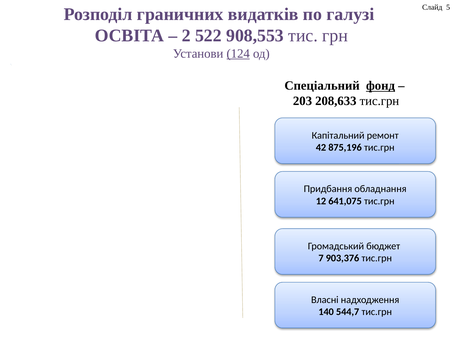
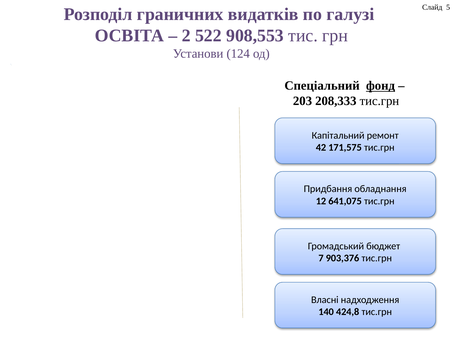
124 underline: present -> none
208,633: 208,633 -> 208,333
875,196: 875,196 -> 171,575
544,7: 544,7 -> 424,8
